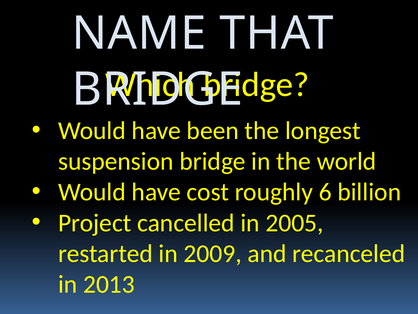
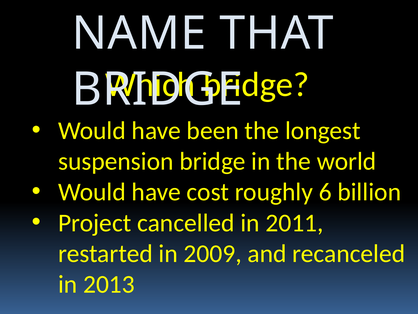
2005: 2005 -> 2011
